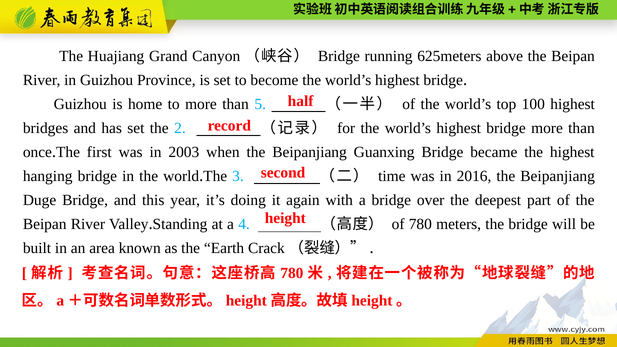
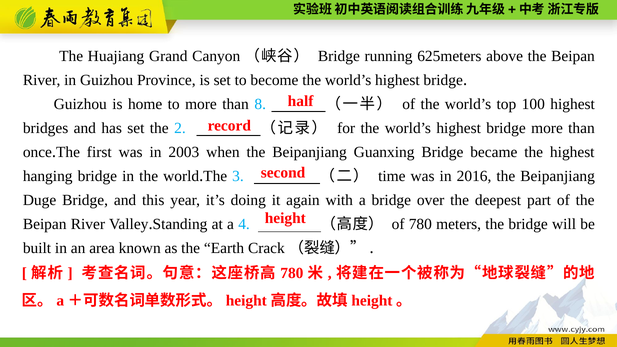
5: 5 -> 8
